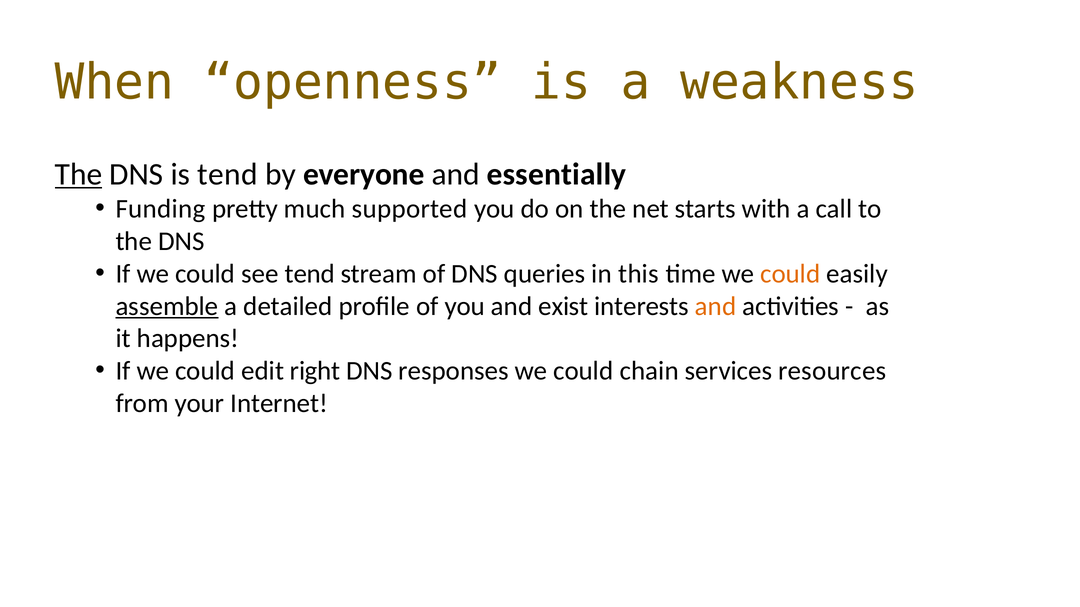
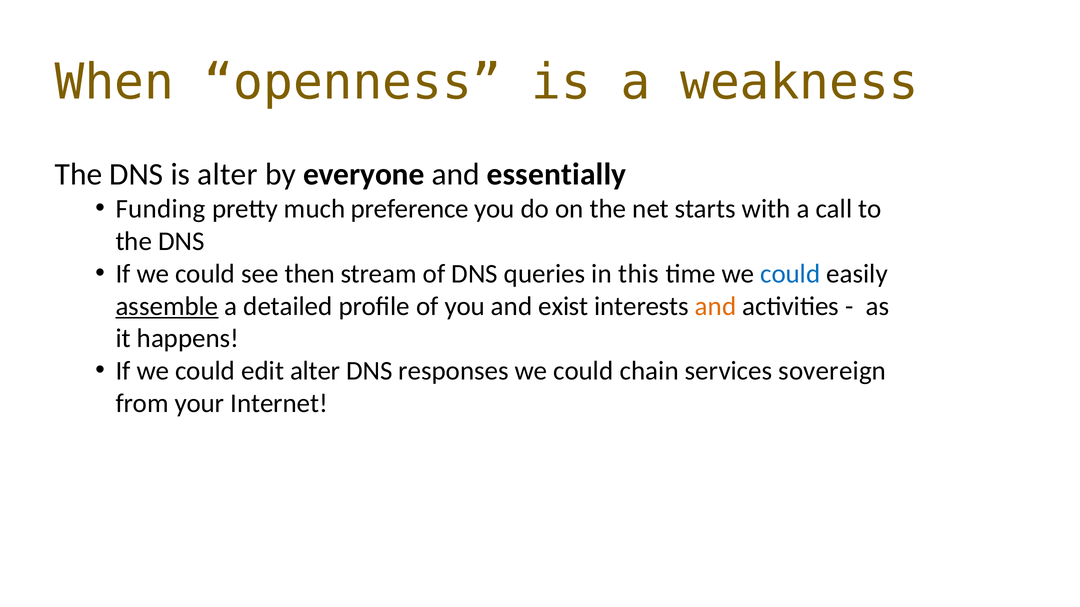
The at (79, 174) underline: present -> none
is tend: tend -> alter
supported: supported -> preference
see tend: tend -> then
could at (790, 274) colour: orange -> blue
edit right: right -> alter
resources: resources -> sovereign
